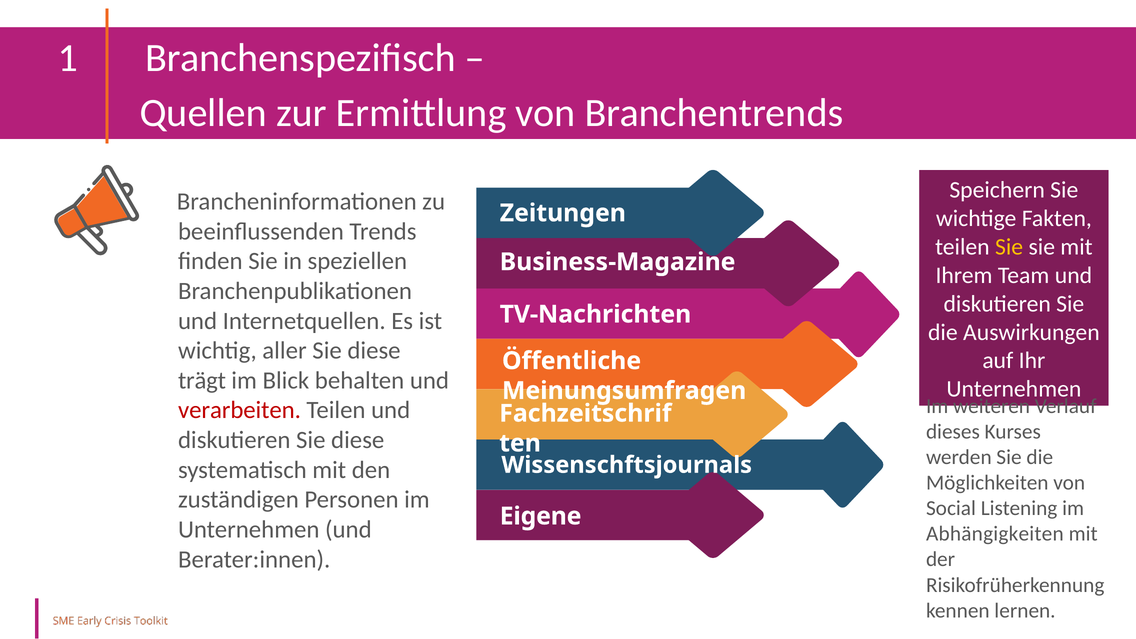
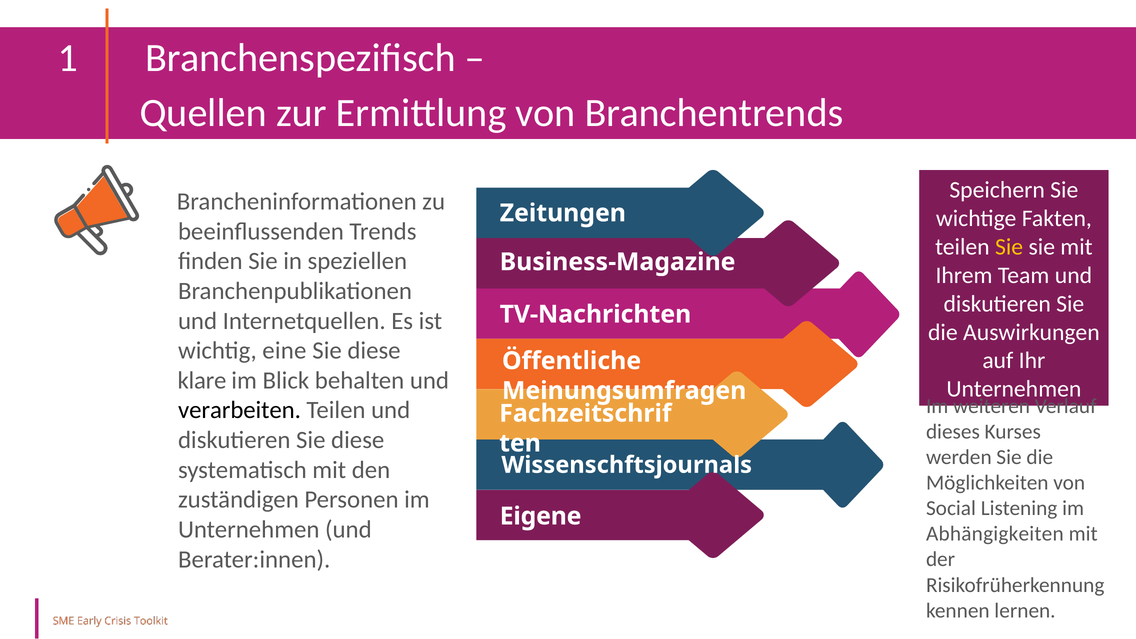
aller: aller -> eine
trägt: trägt -> klare
verarbeiten colour: red -> black
